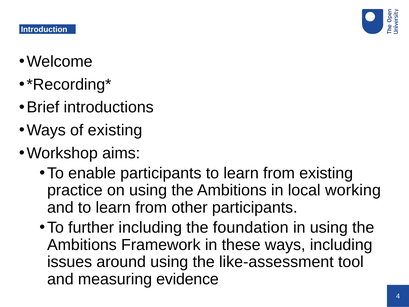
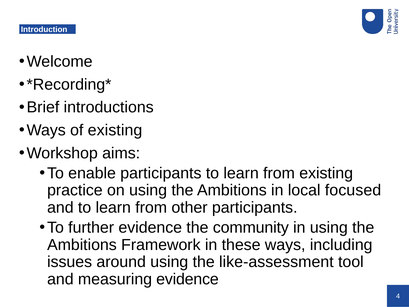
working: working -> focused
further including: including -> evidence
foundation: foundation -> community
